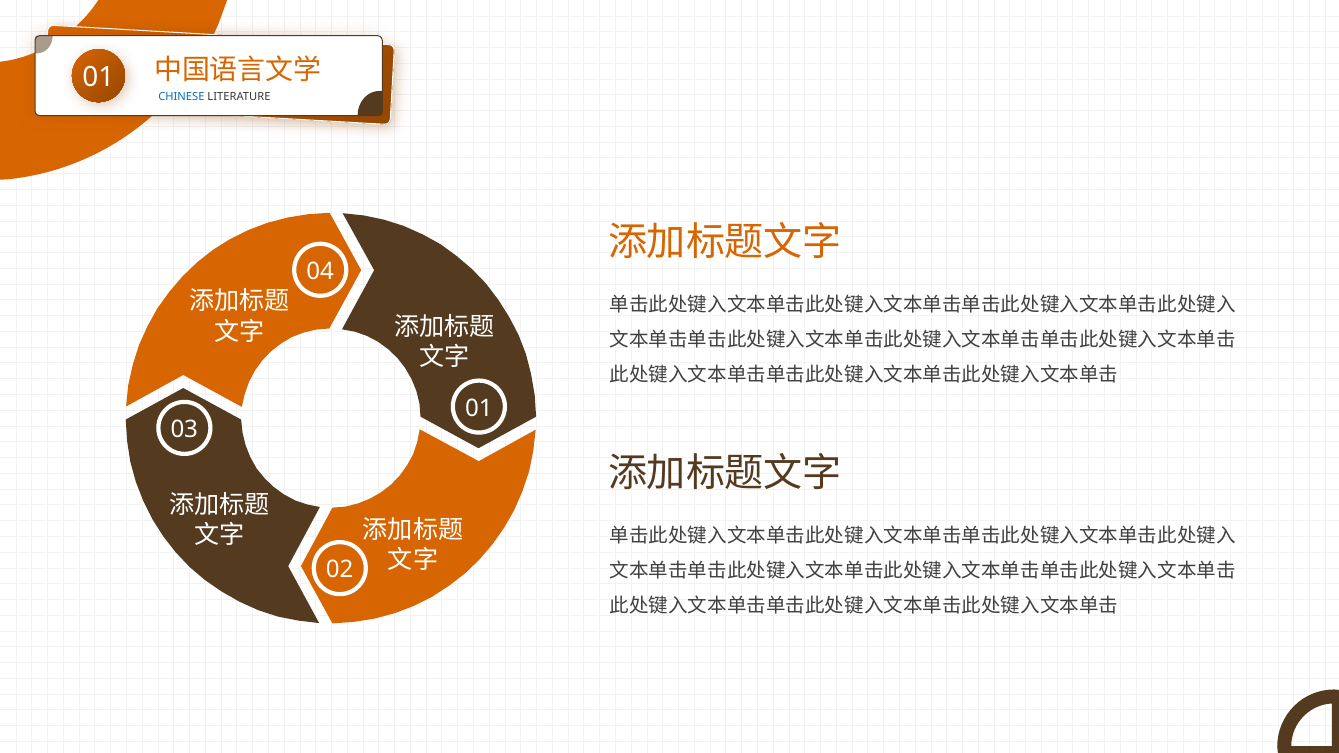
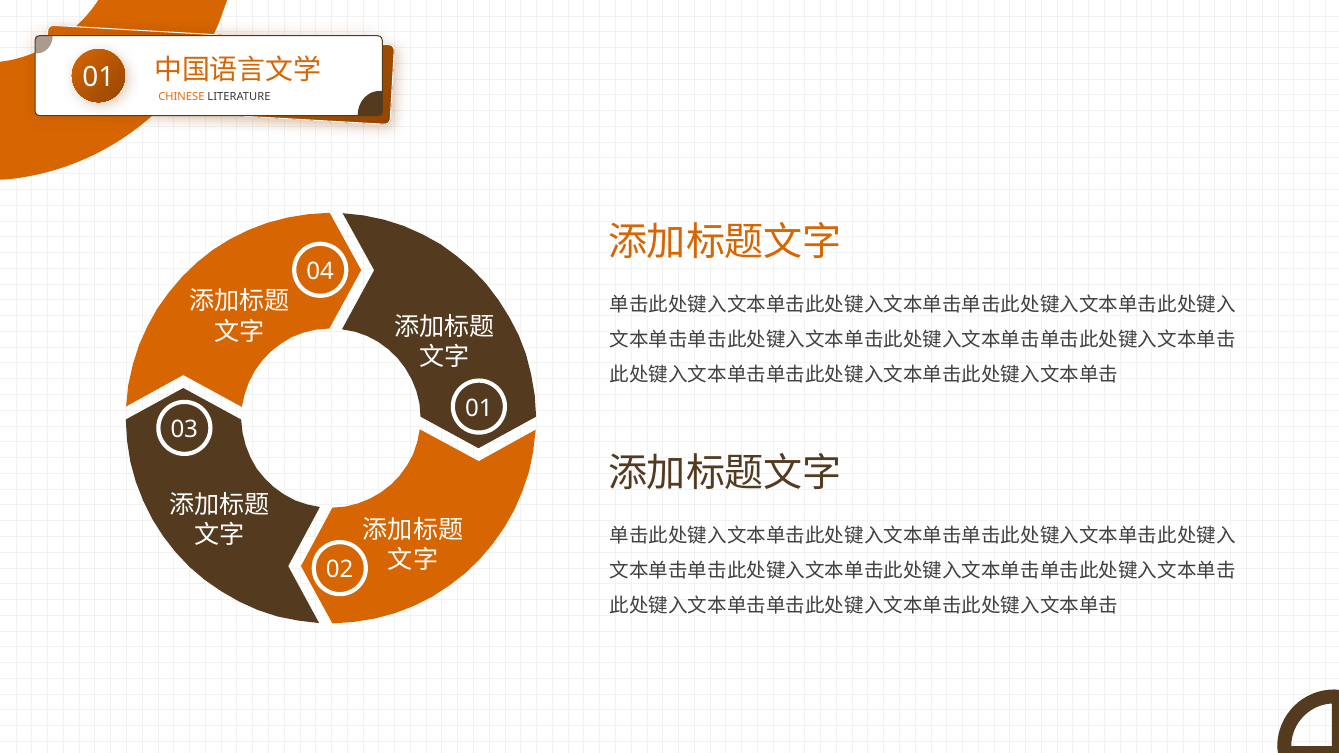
CHINESE colour: blue -> orange
